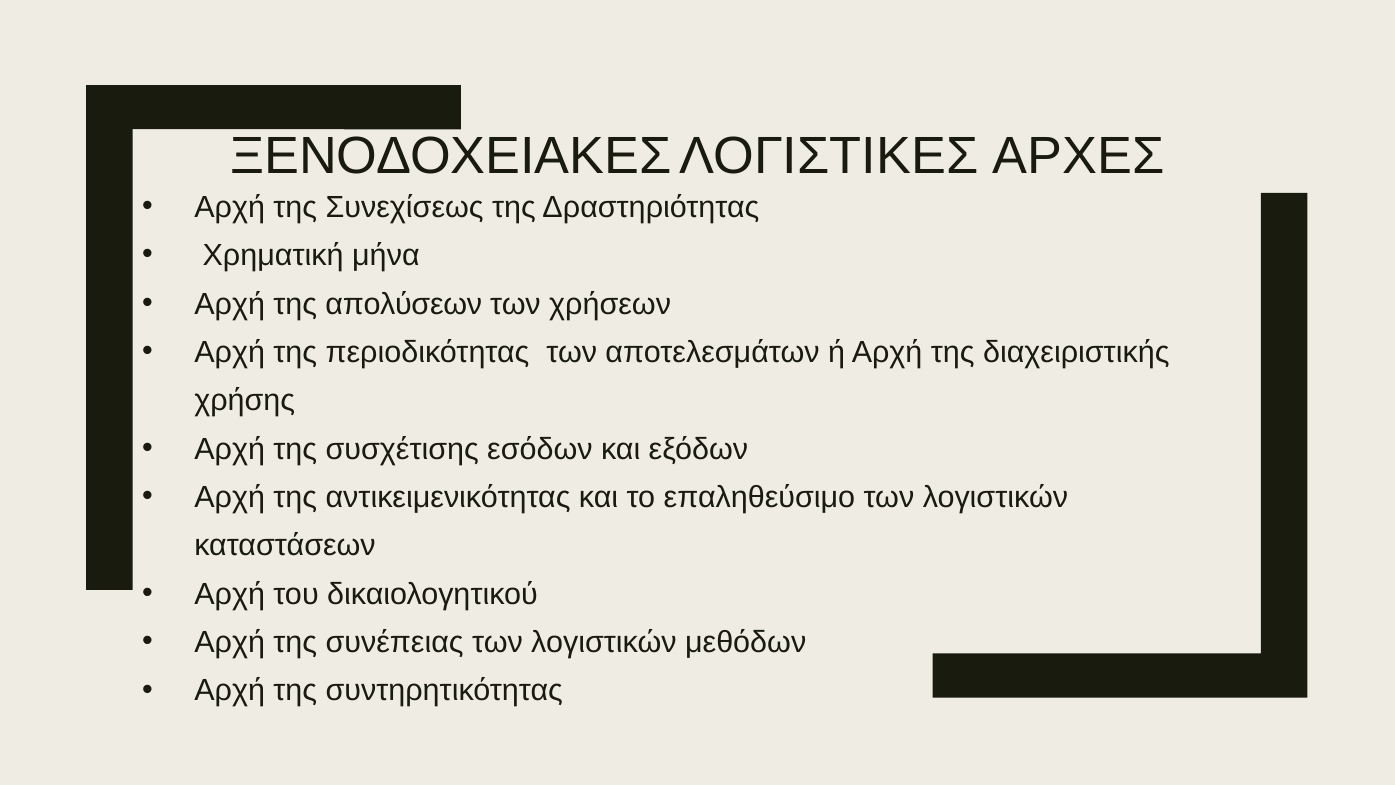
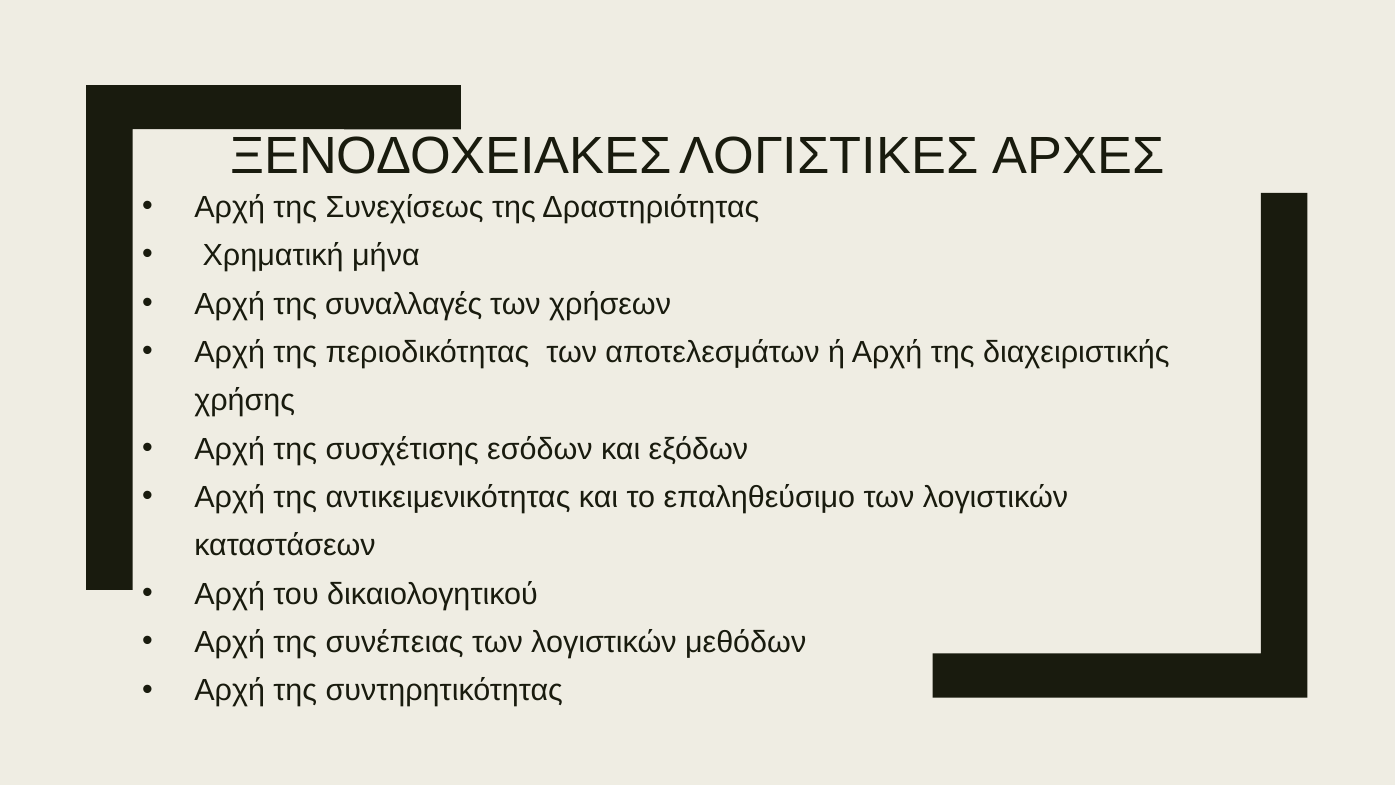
απολύσεων: απολύσεων -> συναλλαγές
